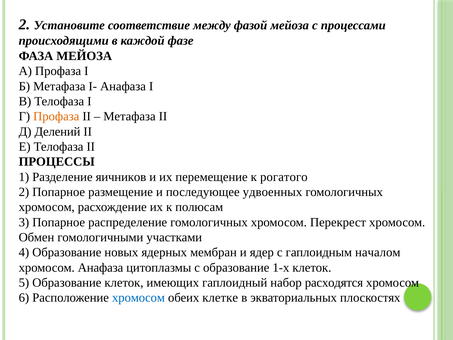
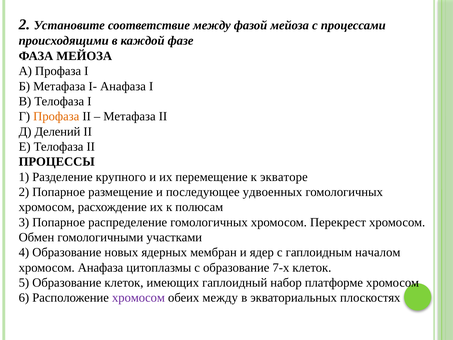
яичников: яичников -> крупного
рогатого: рогатого -> экваторе
1-х: 1-х -> 7-х
расходятся: расходятся -> платформе
хромосом at (138, 298) colour: blue -> purple
обеих клетке: клетке -> между
